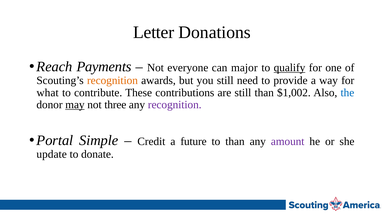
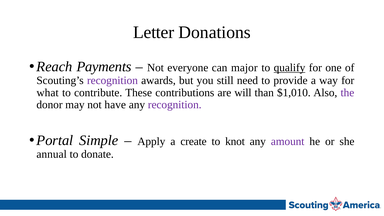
recognition at (112, 80) colour: orange -> purple
are still: still -> will
$1,002: $1,002 -> $1,010
the colour: blue -> purple
may underline: present -> none
three: three -> have
Credit: Credit -> Apply
future: future -> create
to than: than -> knot
update: update -> annual
